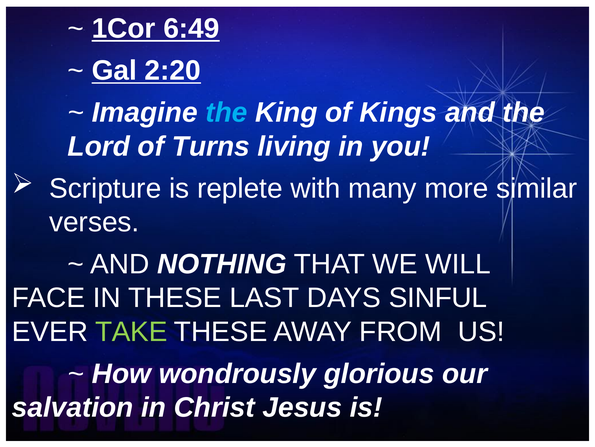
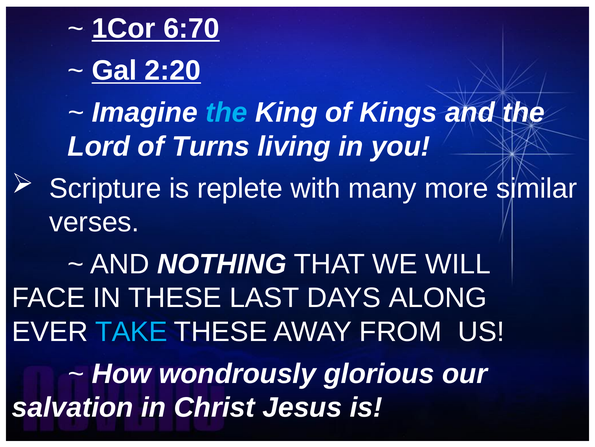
6:49: 6:49 -> 6:70
SINFUL: SINFUL -> ALONG
TAKE colour: light green -> light blue
